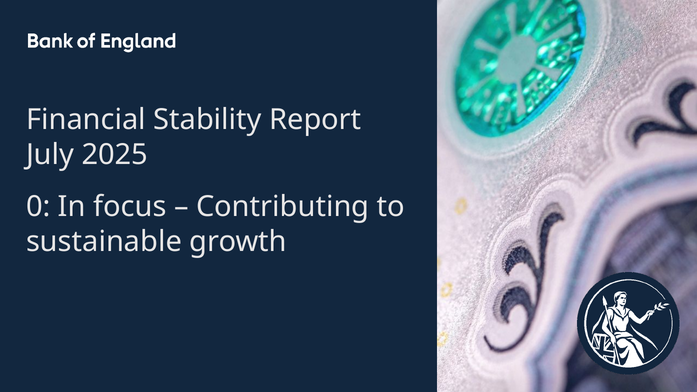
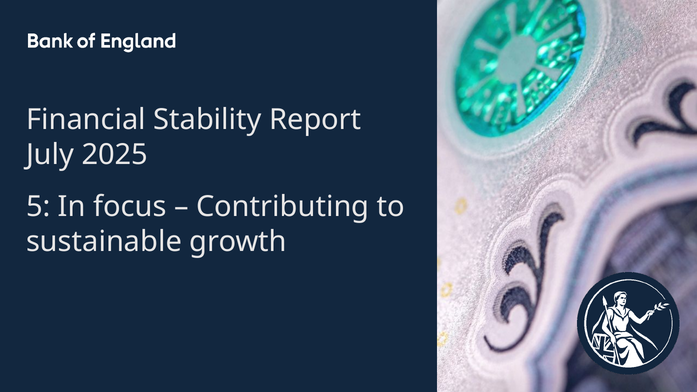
0: 0 -> 5
